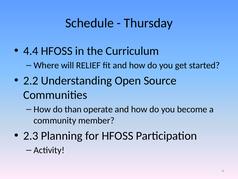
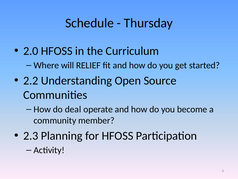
4.4: 4.4 -> 2.0
than: than -> deal
